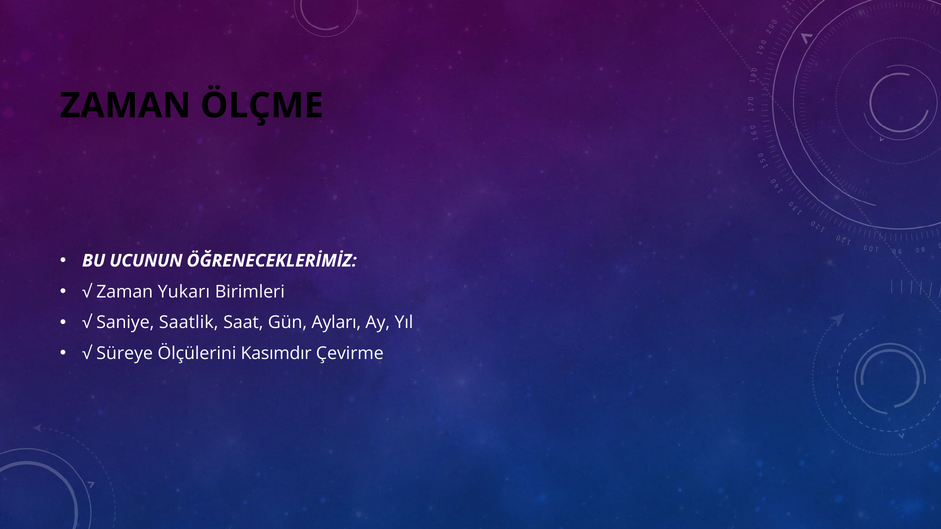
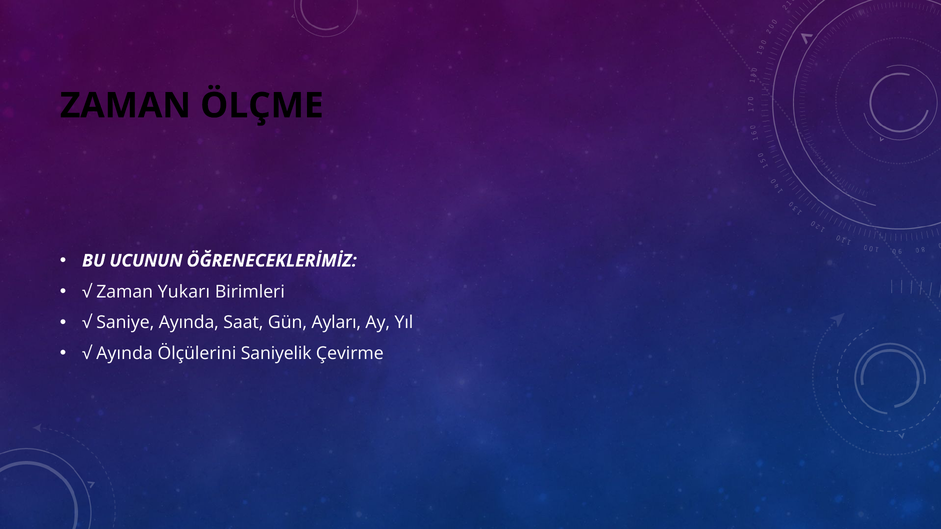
Saniye Saatlik: Saatlik -> Ayında
Süreye at (125, 354): Süreye -> Ayında
Kasımdır: Kasımdır -> Saniyelik
